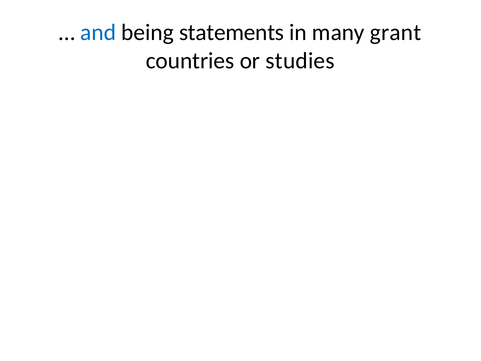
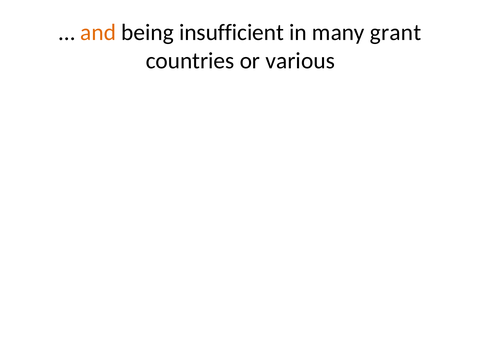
and colour: blue -> orange
statements: statements -> insufficient
studies: studies -> various
